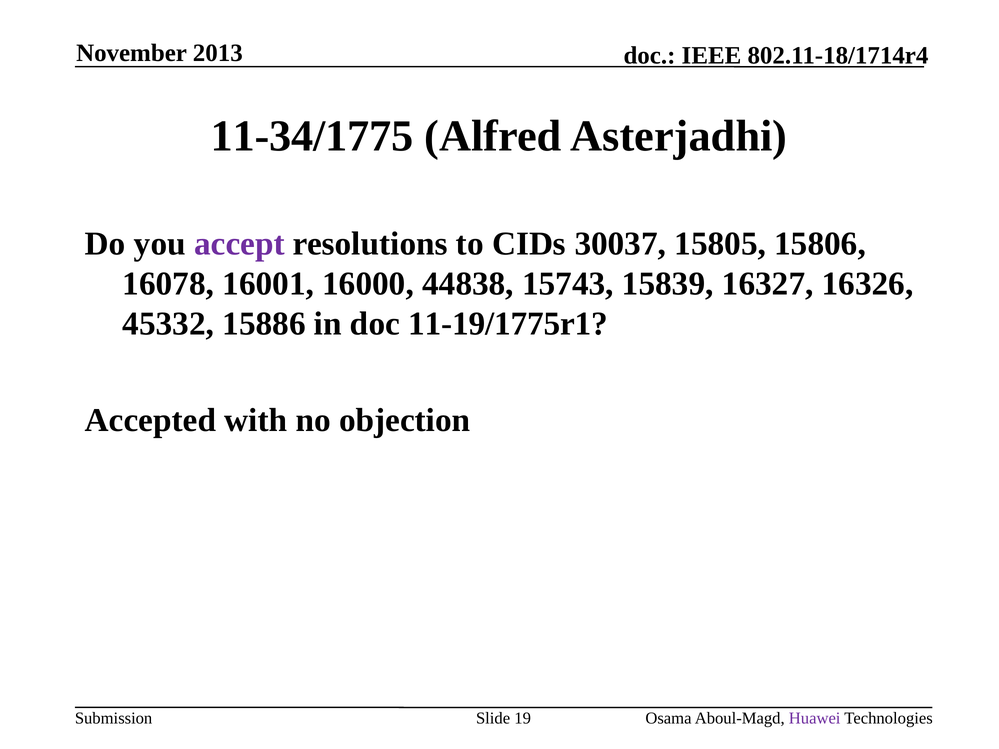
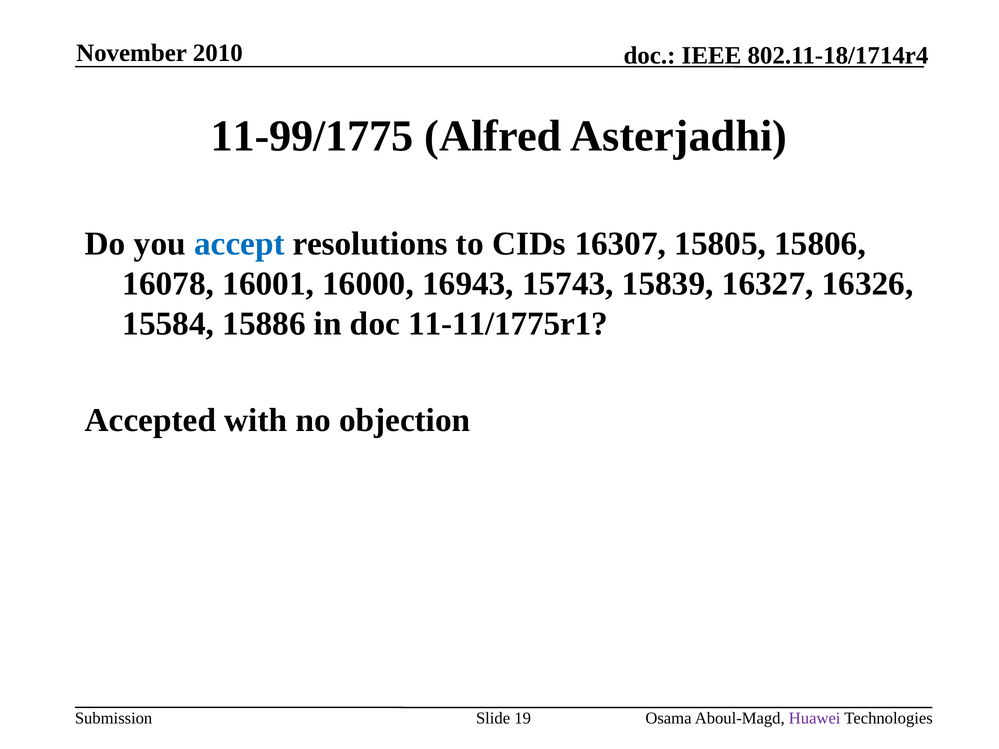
2013: 2013 -> 2010
11-34/1775: 11-34/1775 -> 11-99/1775
accept colour: purple -> blue
30037: 30037 -> 16307
44838: 44838 -> 16943
45332: 45332 -> 15584
11-19/1775r1: 11-19/1775r1 -> 11-11/1775r1
